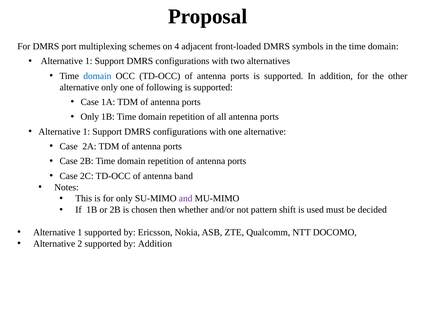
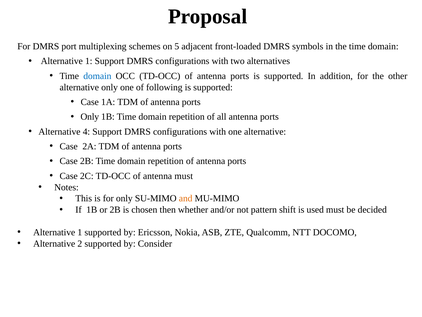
4: 4 -> 5
1 at (86, 131): 1 -> 4
antenna band: band -> must
and colour: purple -> orange
by Addition: Addition -> Consider
